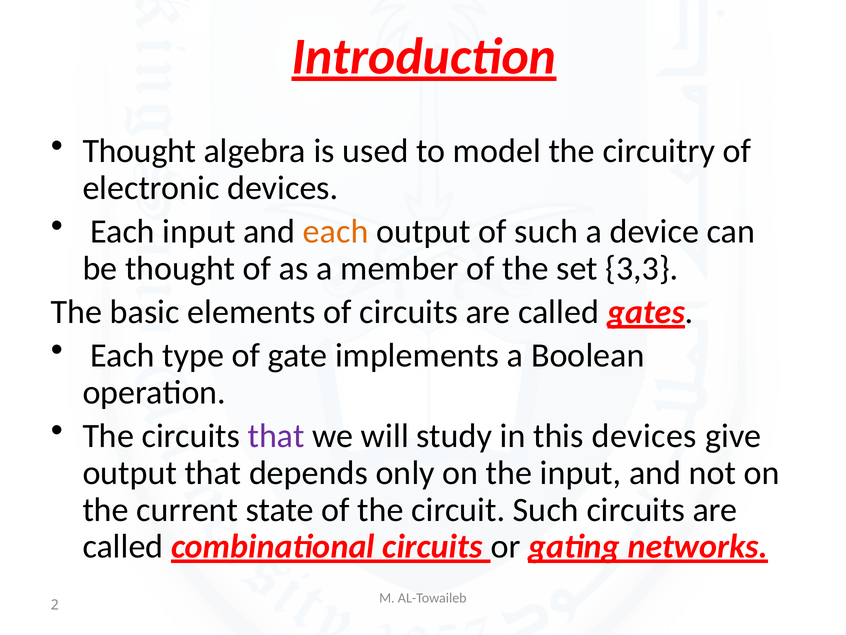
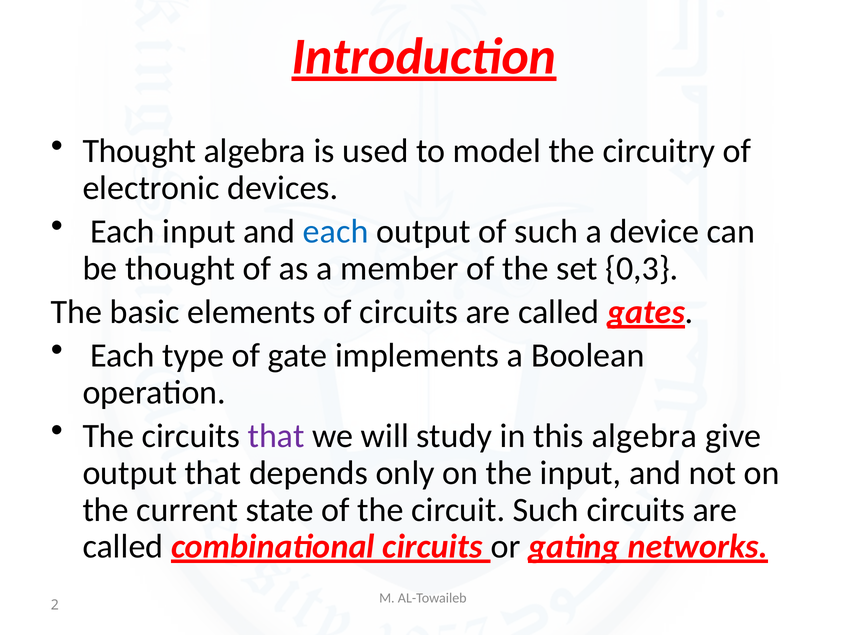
each at (336, 231) colour: orange -> blue
3,3: 3,3 -> 0,3
this devices: devices -> algebra
